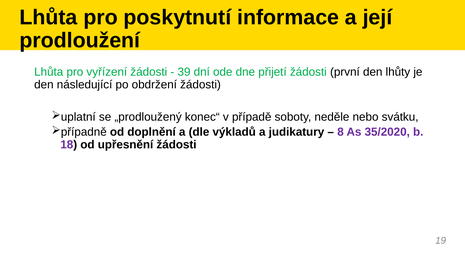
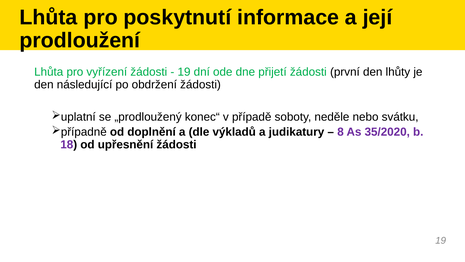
39 at (184, 72): 39 -> 19
